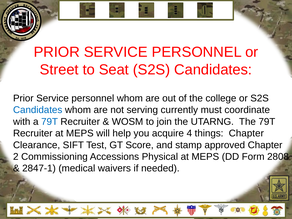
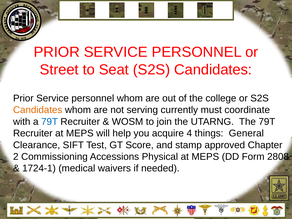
Candidates at (38, 110) colour: blue -> orange
things Chapter: Chapter -> General
2847-1: 2847-1 -> 1724-1
